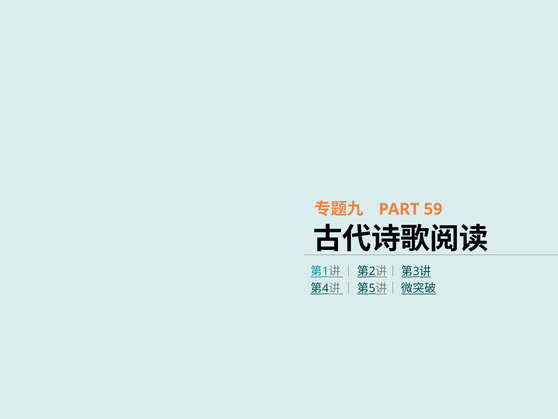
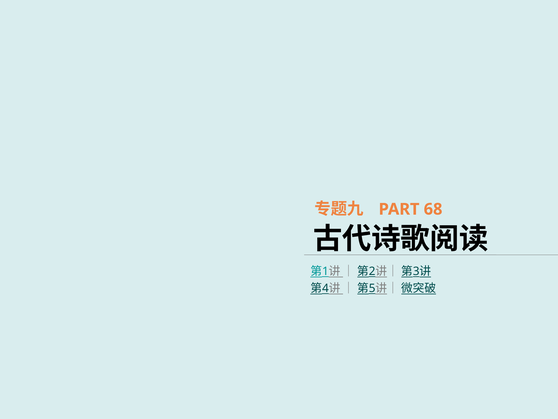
59: 59 -> 68
